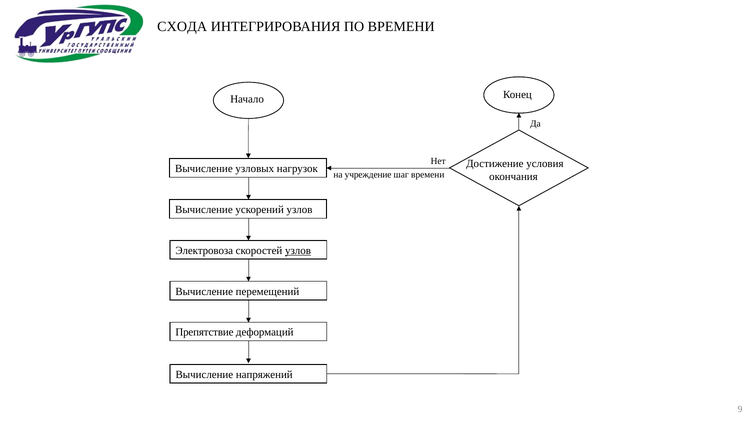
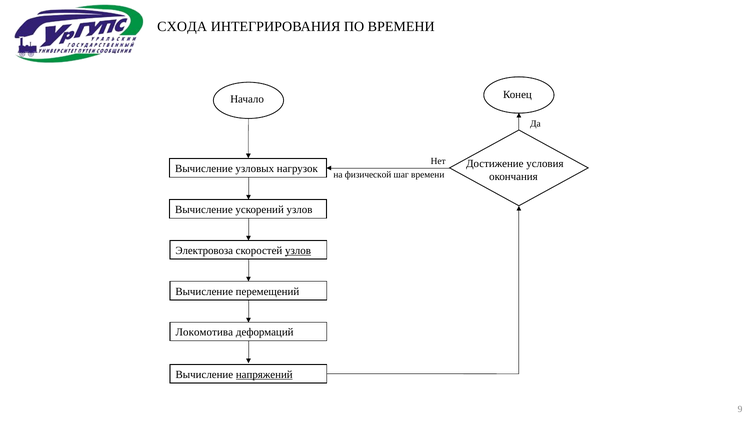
учреждение: учреждение -> физической
Препятствие: Препятствие -> Локомотива
напряжений underline: none -> present
